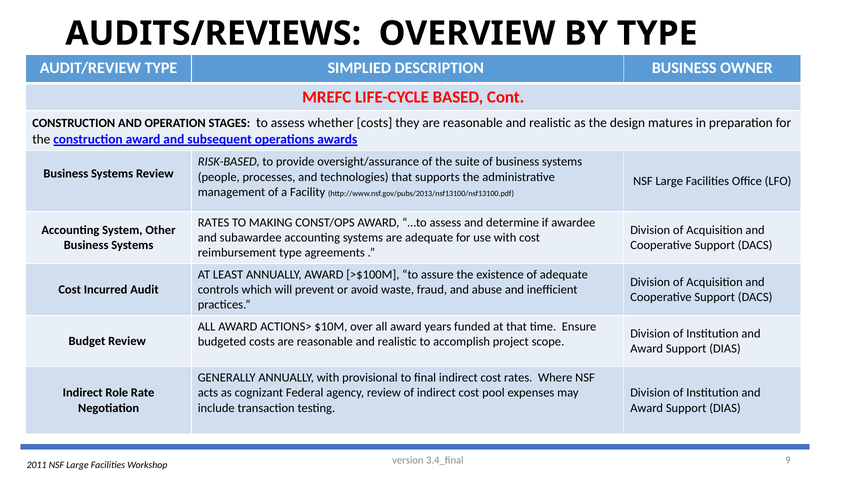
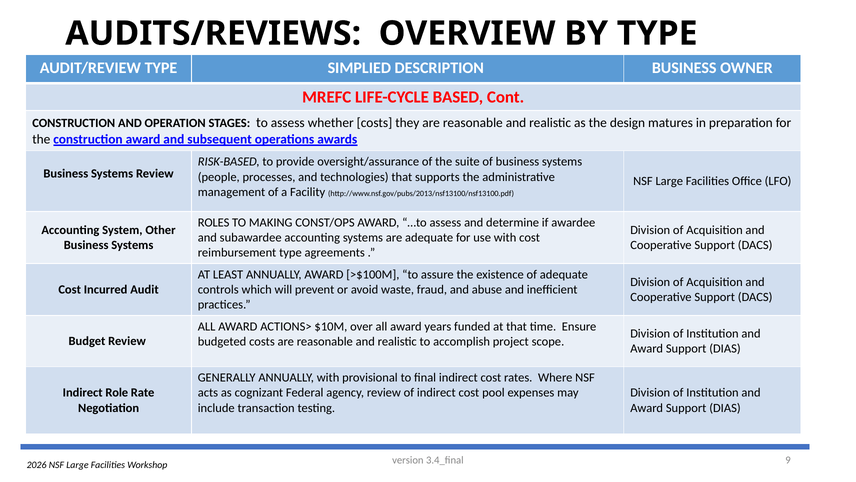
RATES at (214, 222): RATES -> ROLES
2011: 2011 -> 2026
